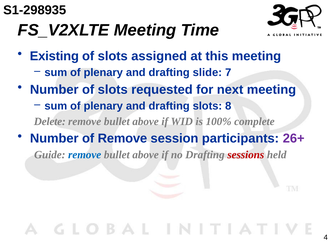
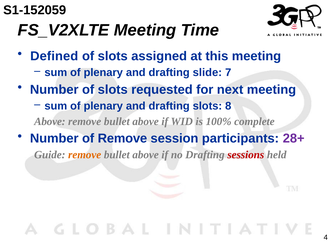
S1-298935: S1-298935 -> S1-152059
Existing: Existing -> Defined
Delete at (50, 121): Delete -> Above
26+: 26+ -> 28+
remove at (85, 155) colour: blue -> orange
